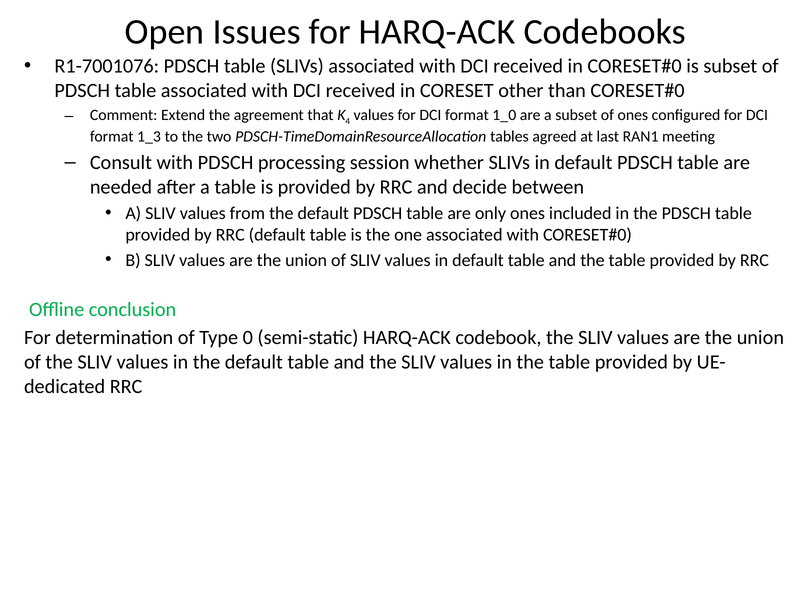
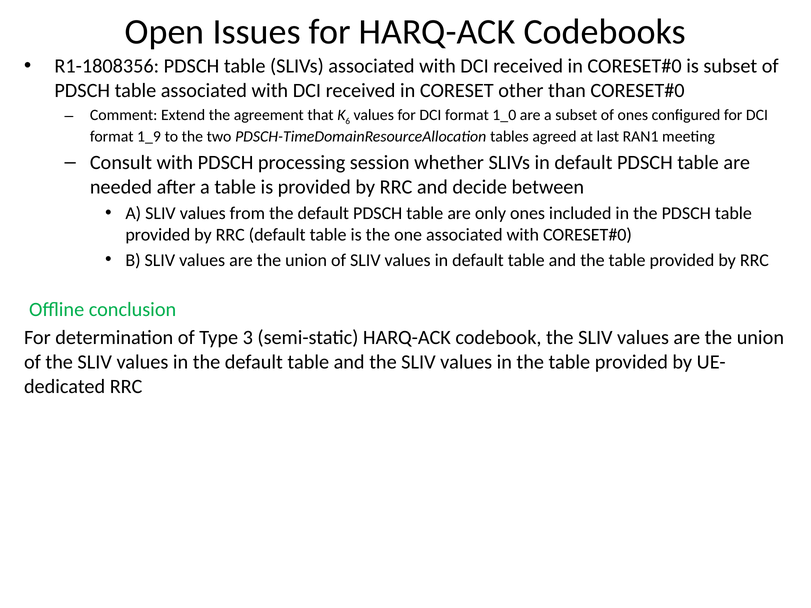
R1-7001076: R1-7001076 -> R1-1808356
4: 4 -> 6
1_3: 1_3 -> 1_9
0: 0 -> 3
